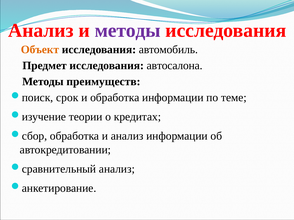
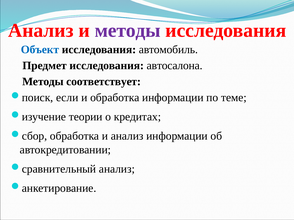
Объект colour: orange -> blue
преимуществ: преимуществ -> соответствует
срок: срок -> если
